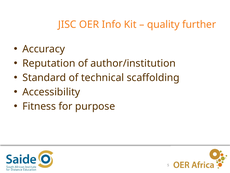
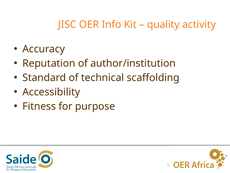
further: further -> activity
